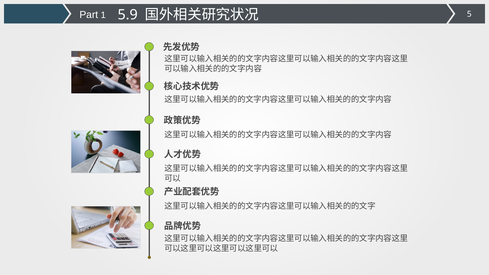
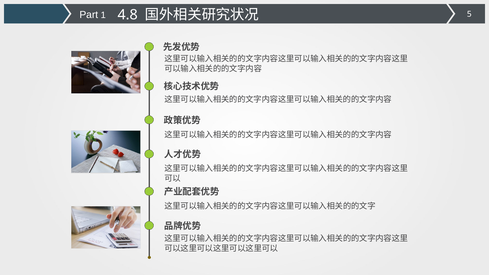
5.9: 5.9 -> 4.8
